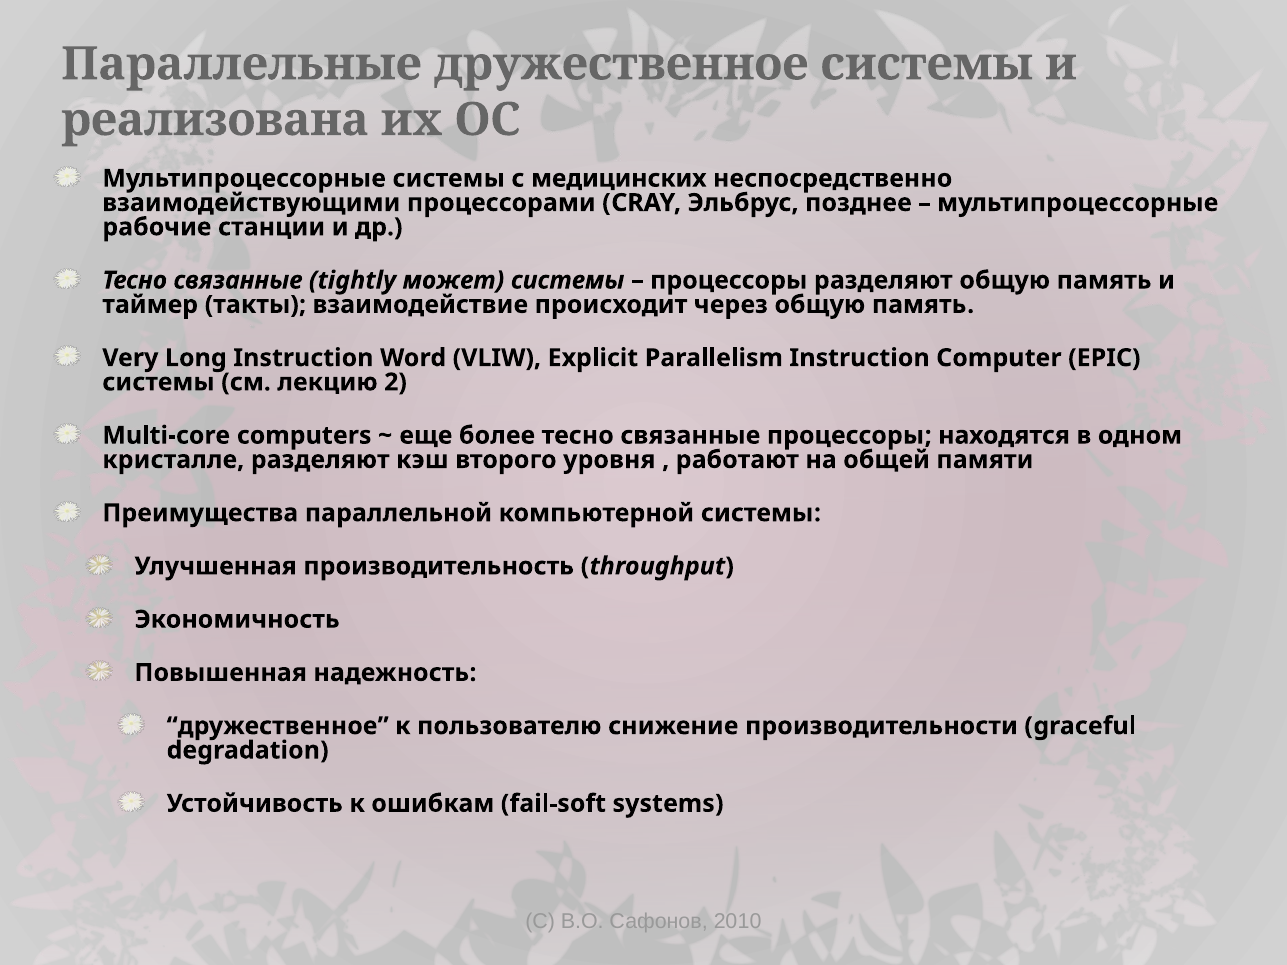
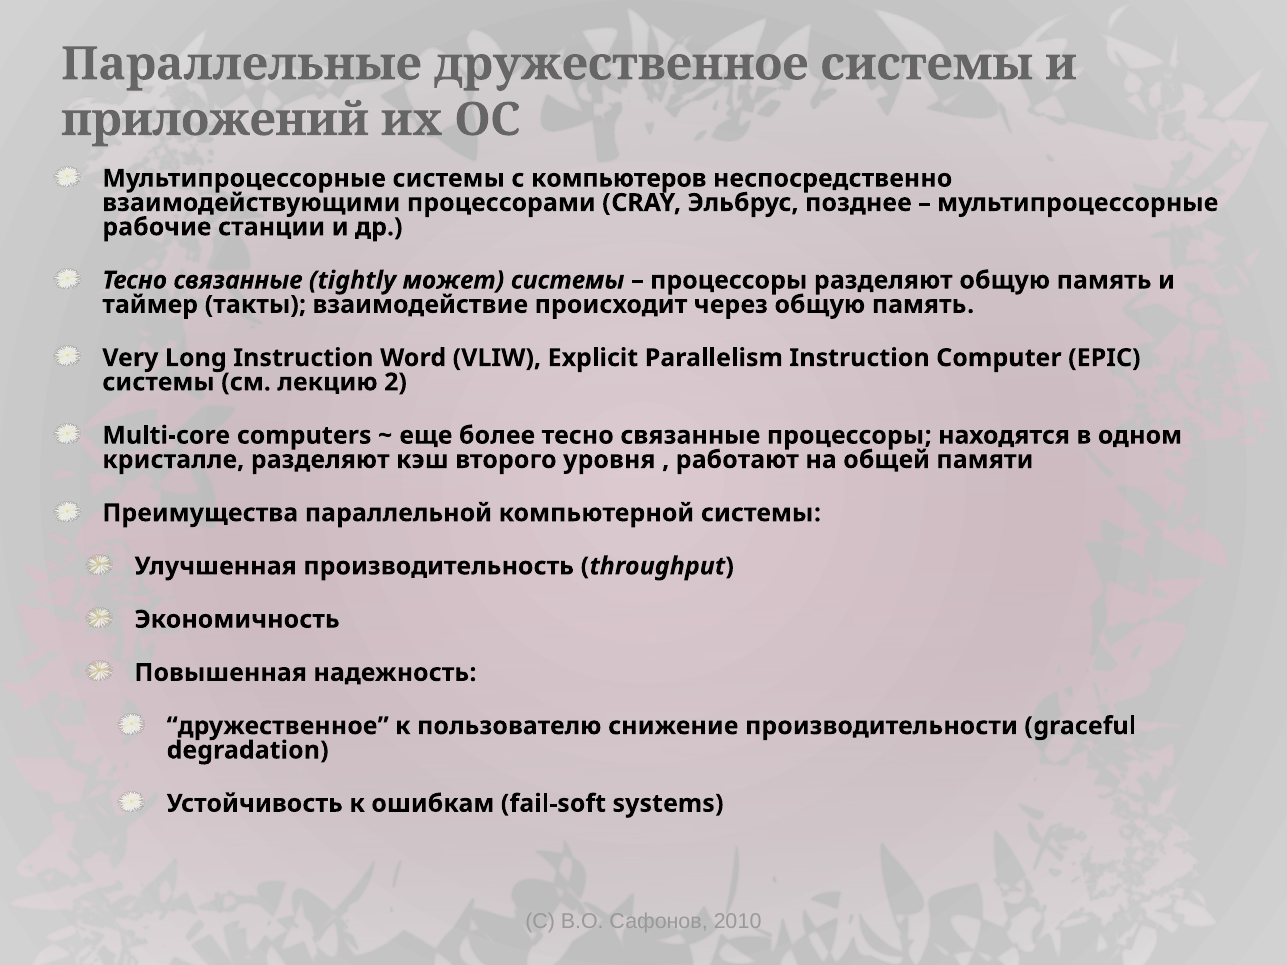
реализована: реализована -> приложений
медицинских: медицинских -> компьютеров
